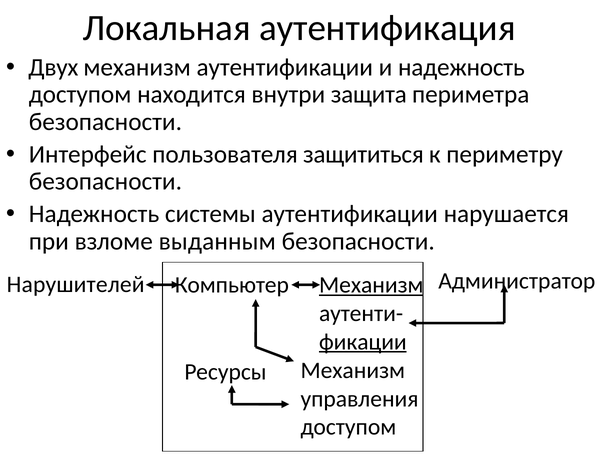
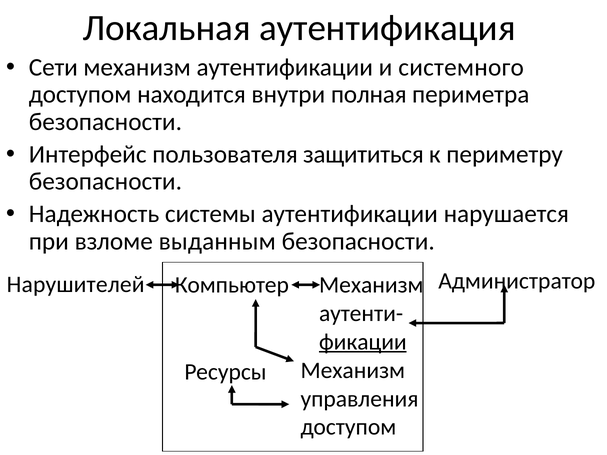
Двух: Двух -> Сети
и надежность: надежность -> системного
защита: защита -> полная
Механизм at (371, 285) underline: present -> none
